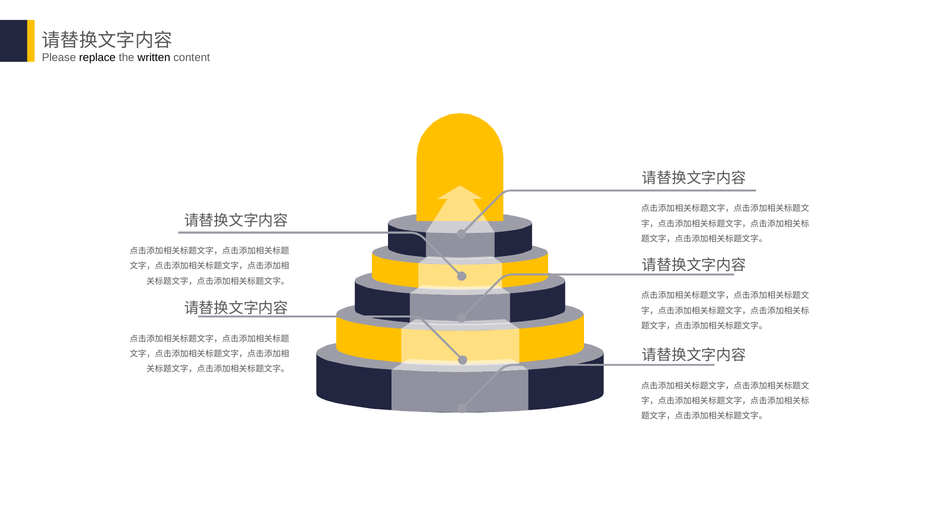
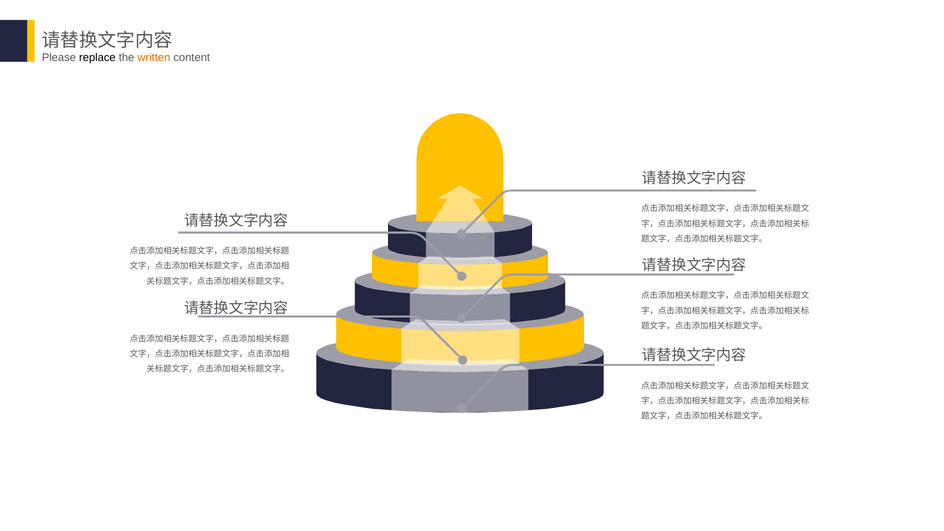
written colour: black -> orange
